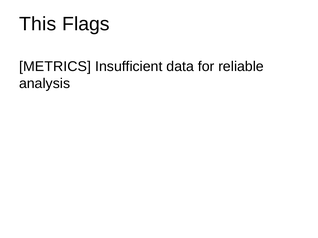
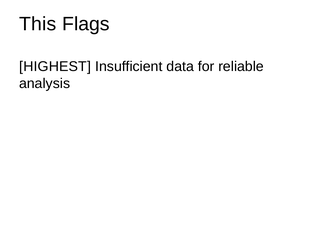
METRICS: METRICS -> HIGHEST
